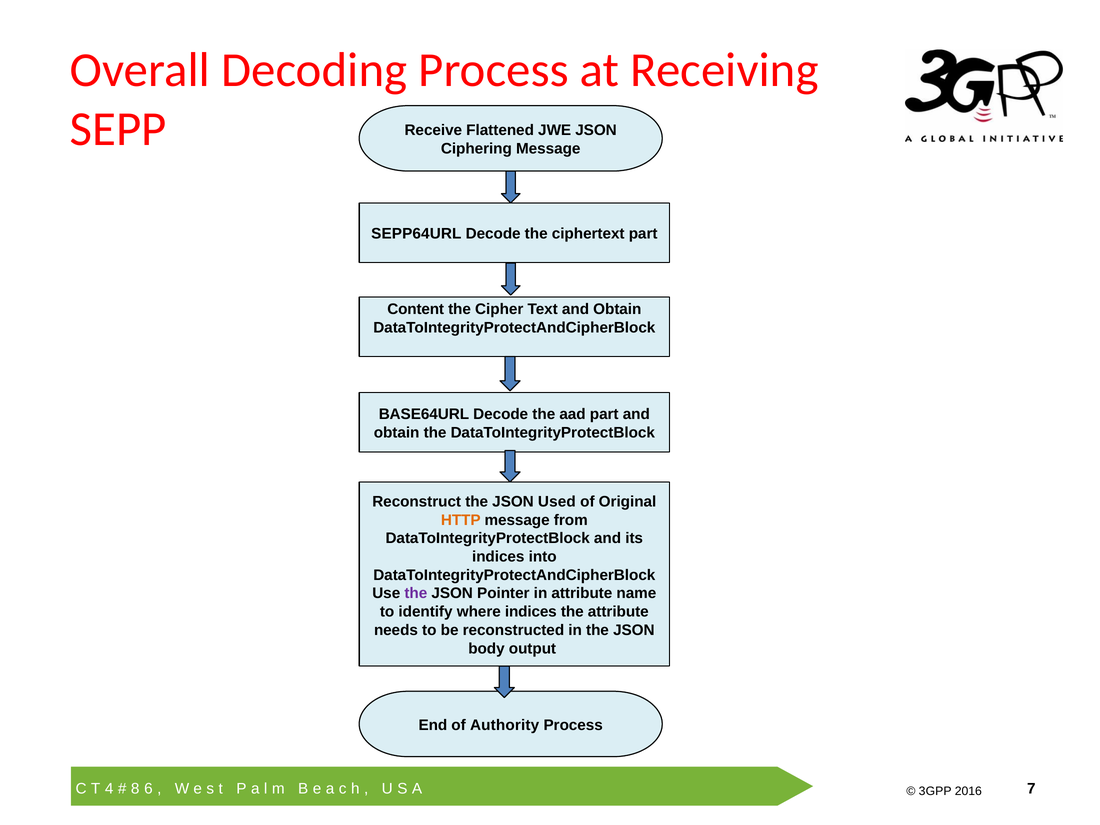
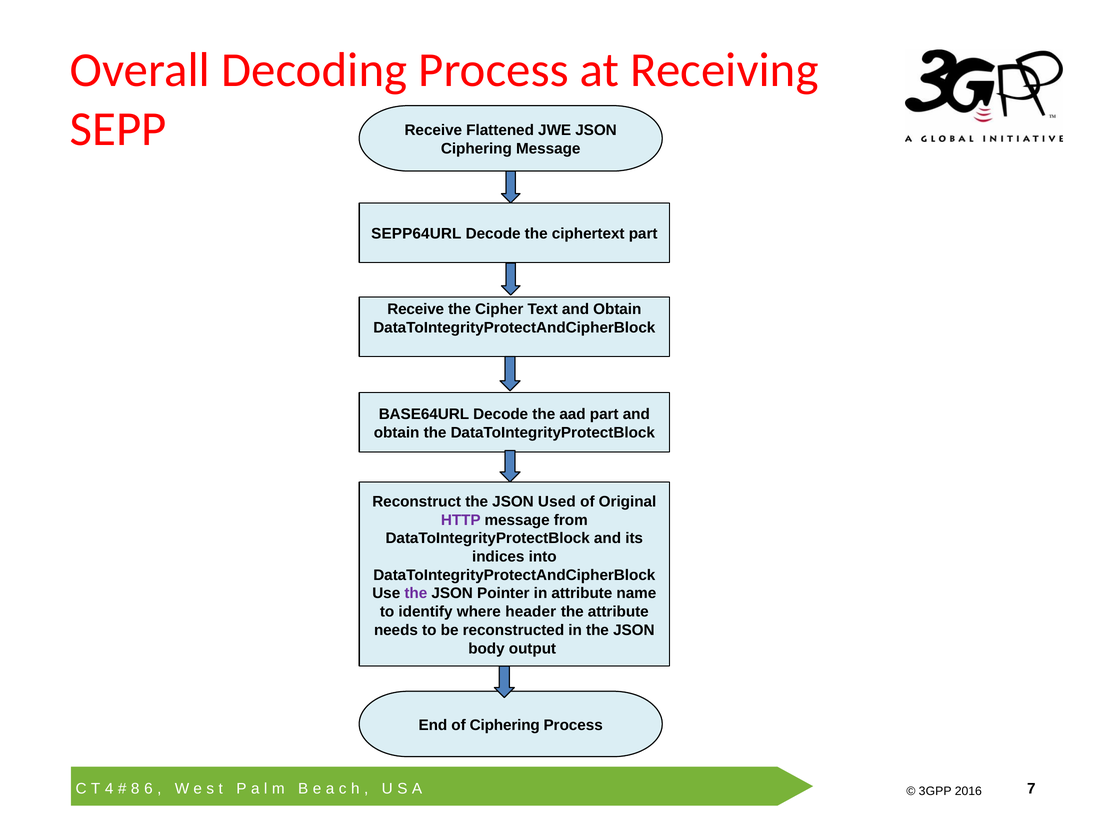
Content at (416, 309): Content -> Receive
HTTP colour: orange -> purple
where indices: indices -> header
of Authority: Authority -> Ciphering
